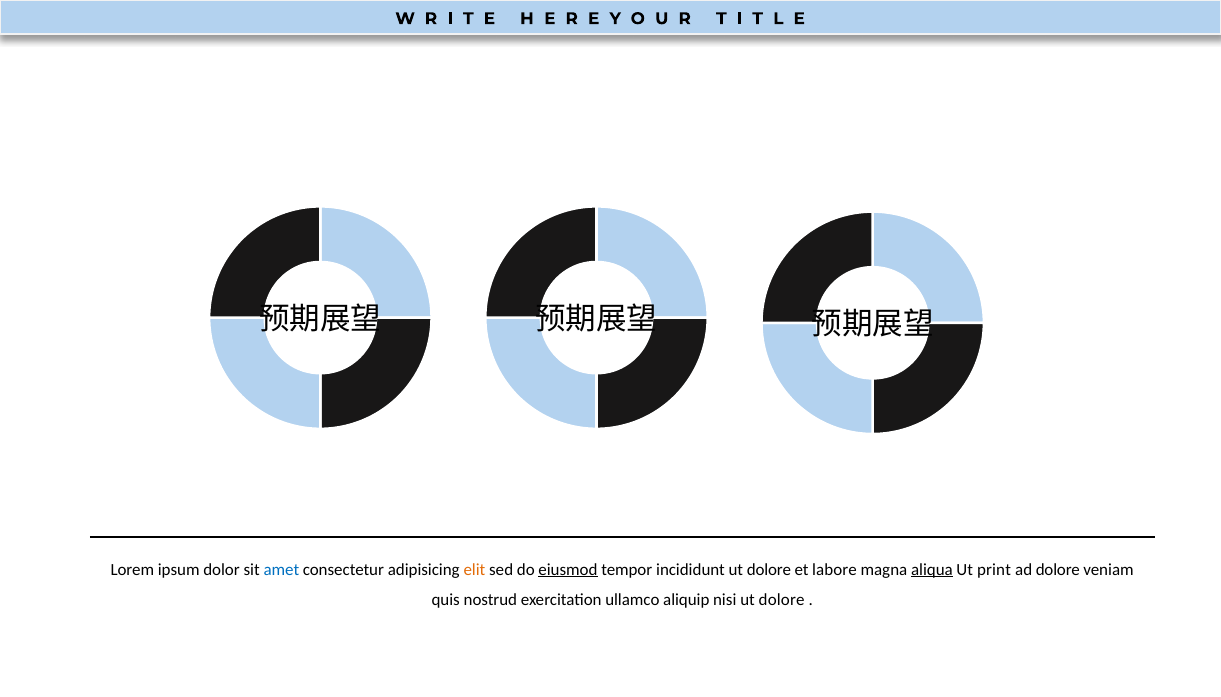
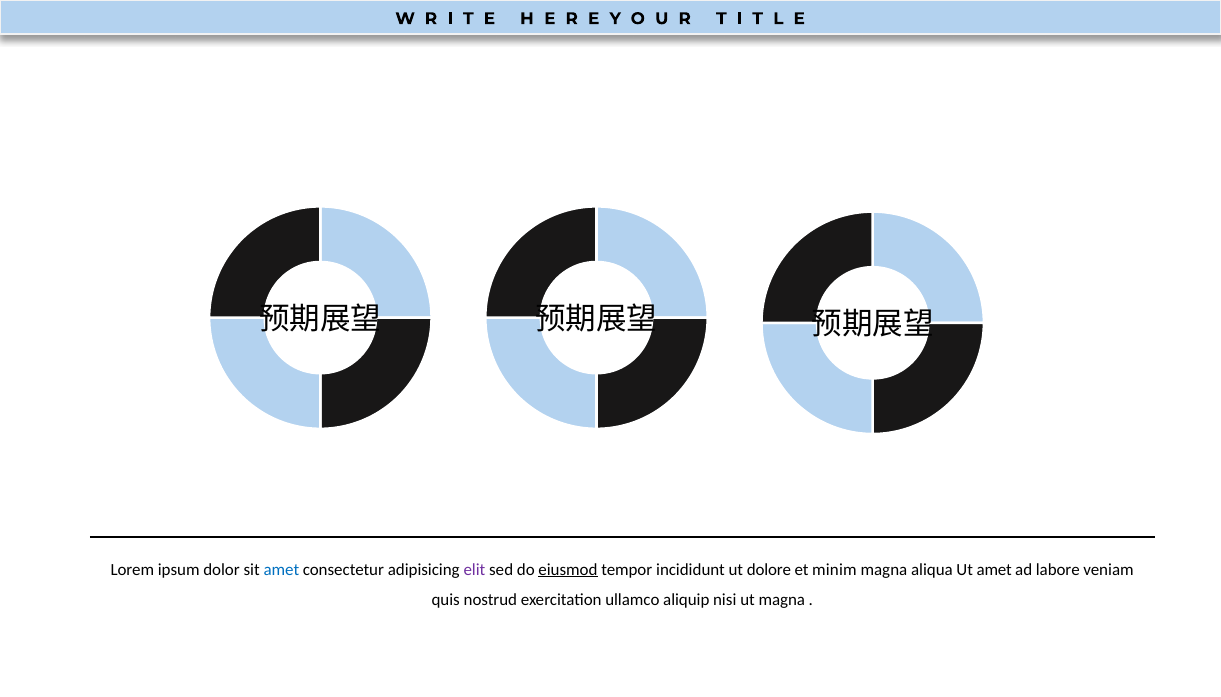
elit colour: orange -> purple
labore: labore -> minim
aliqua underline: present -> none
Ut print: print -> amet
ad dolore: dolore -> labore
nisi ut dolore: dolore -> magna
